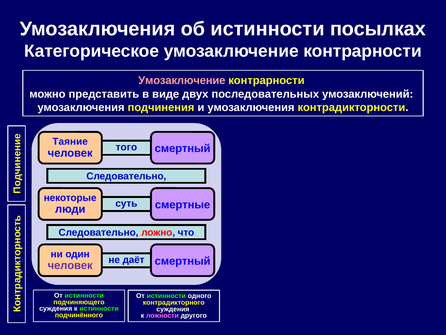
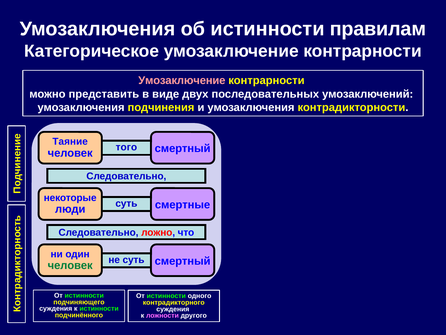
посылках: посылках -> правилам
не даёт: даёт -> суть
человек at (70, 265) colour: purple -> green
